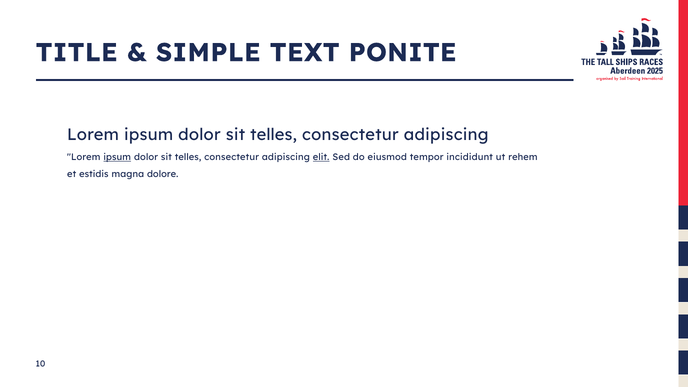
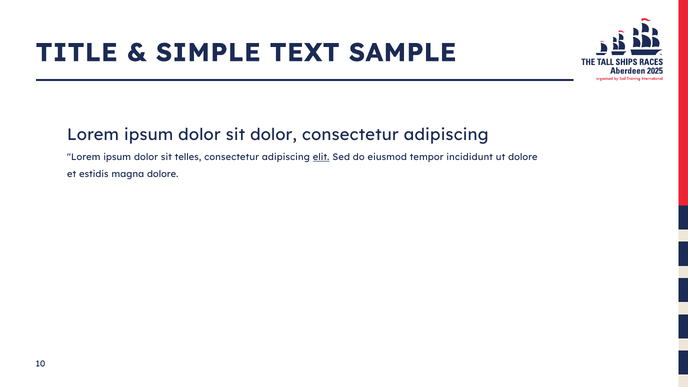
PONITE: PONITE -> SAMPLE
telles at (274, 135): telles -> dolor
ipsum at (117, 157) underline: present -> none
ut rehem: rehem -> dolore
